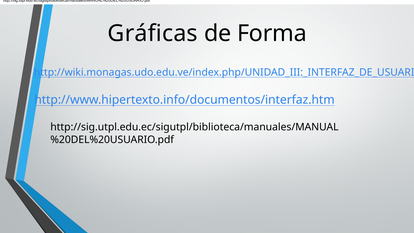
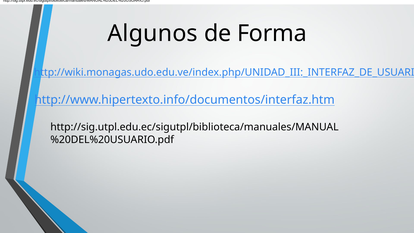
Gráficas: Gráficas -> Algunos
